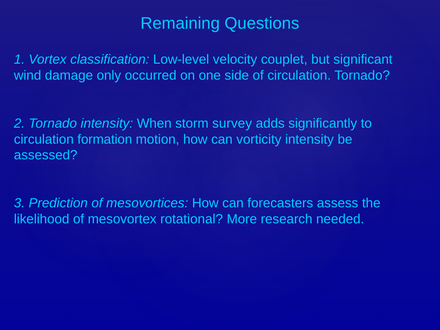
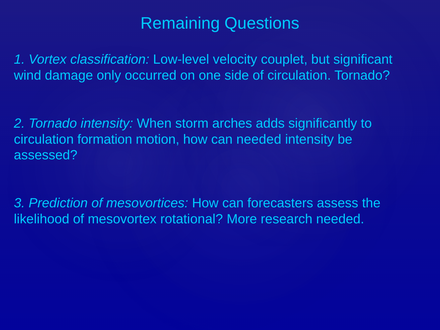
survey: survey -> arches
can vorticity: vorticity -> needed
